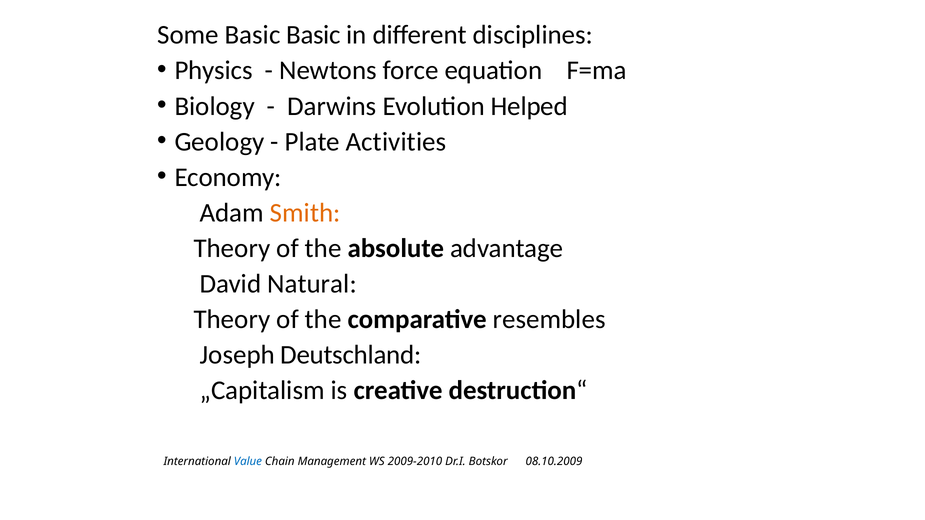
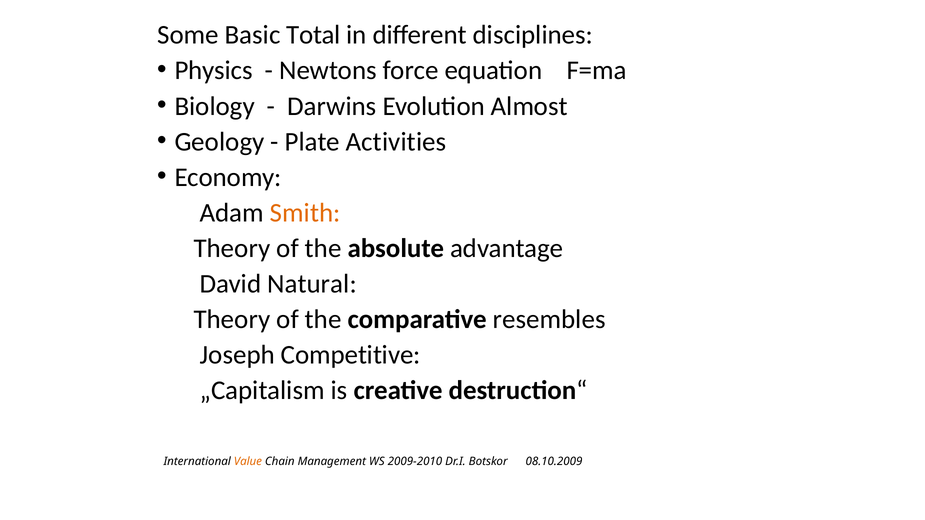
Basic Basic: Basic -> Total
Helped: Helped -> Almost
Deutschland: Deutschland -> Competitive
Value colour: blue -> orange
